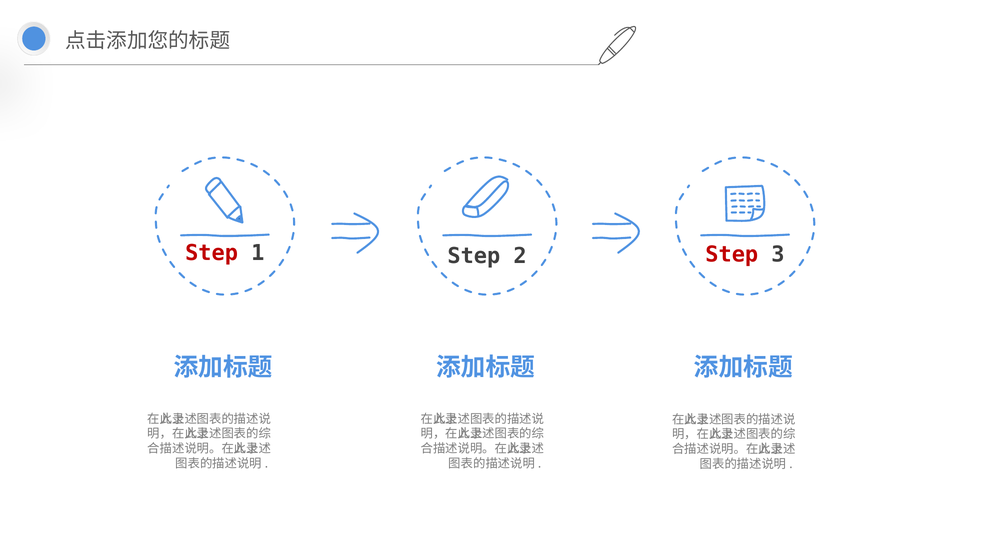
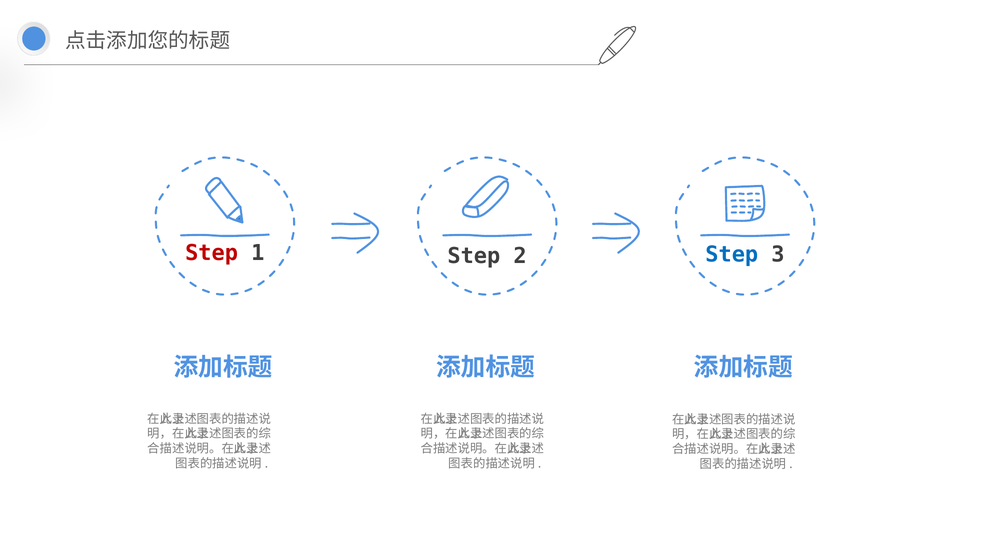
Step at (732, 255) colour: red -> blue
